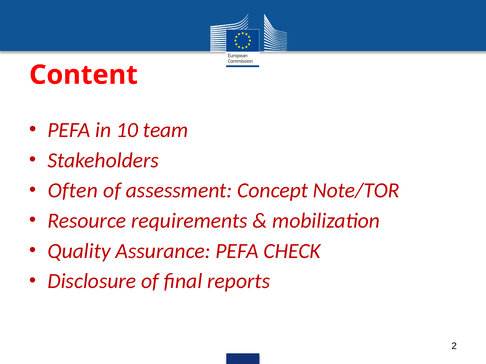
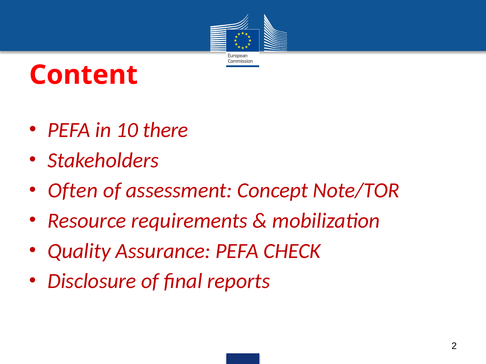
team: team -> there
